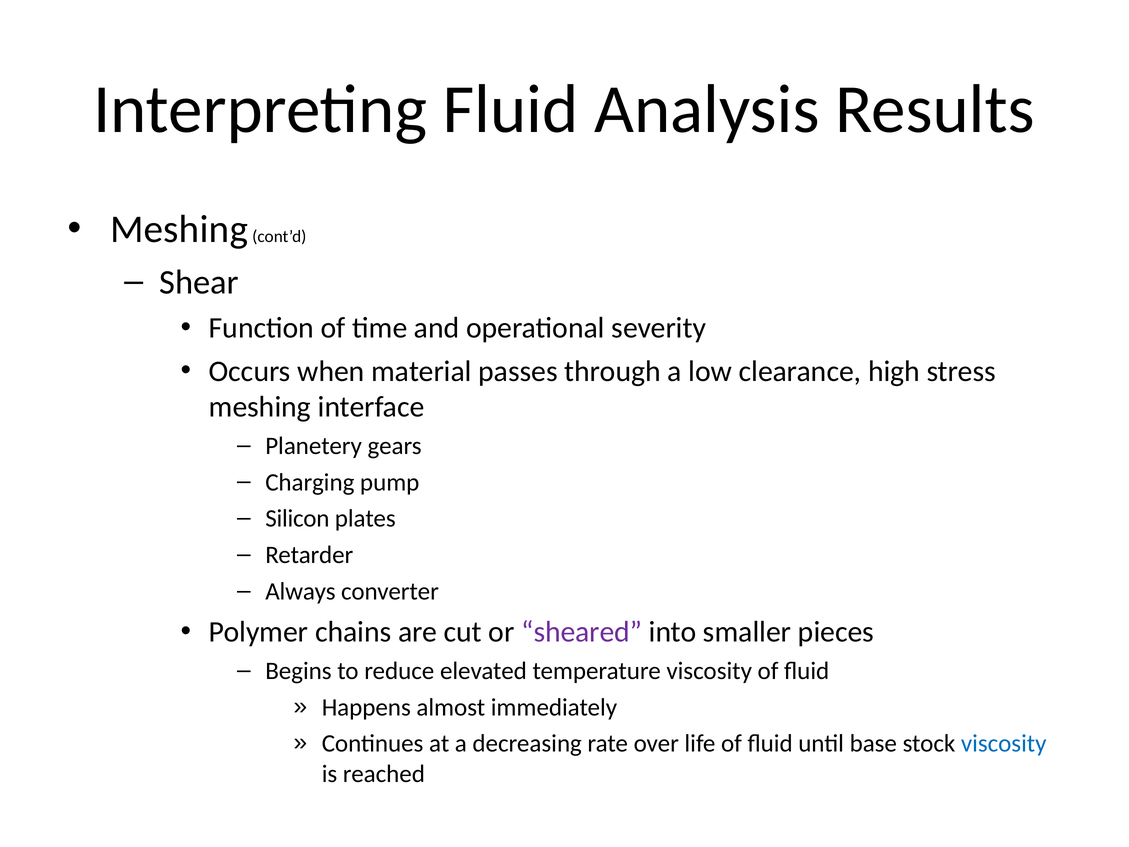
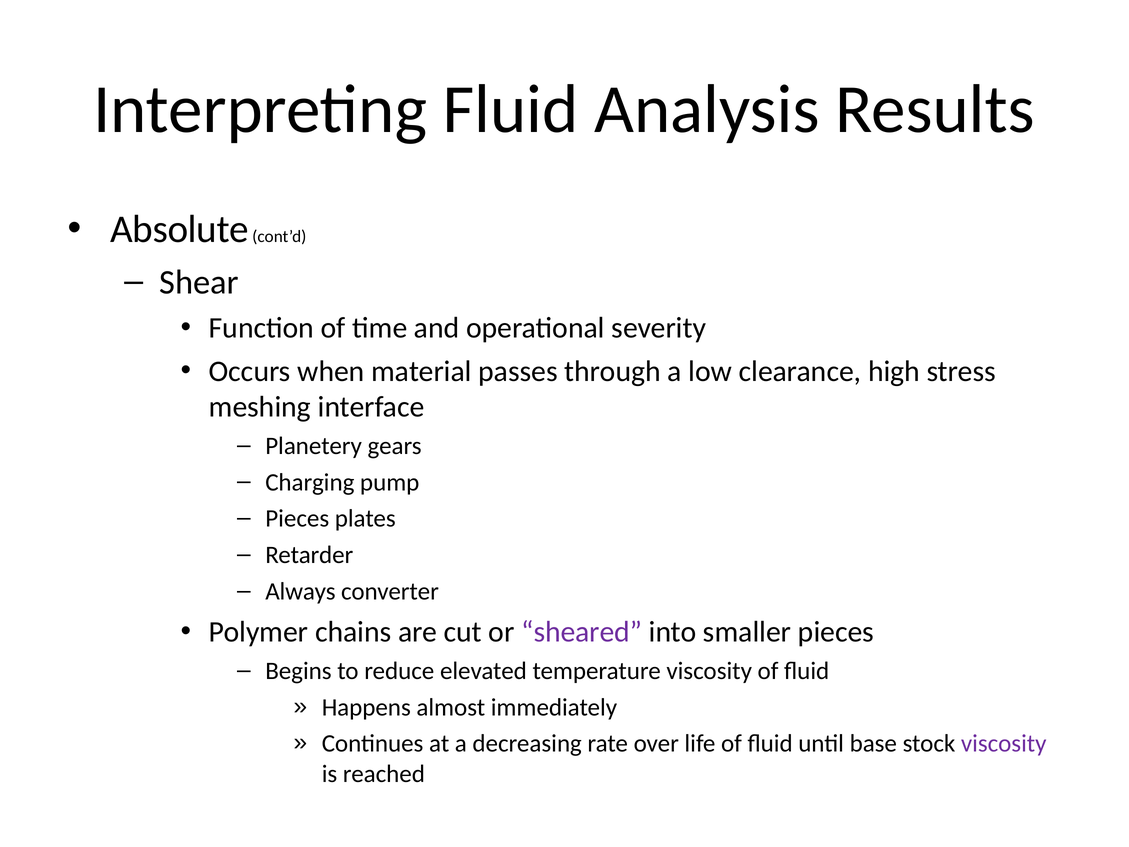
Meshing at (179, 229): Meshing -> Absolute
Silicon at (297, 518): Silicon -> Pieces
viscosity at (1004, 743) colour: blue -> purple
